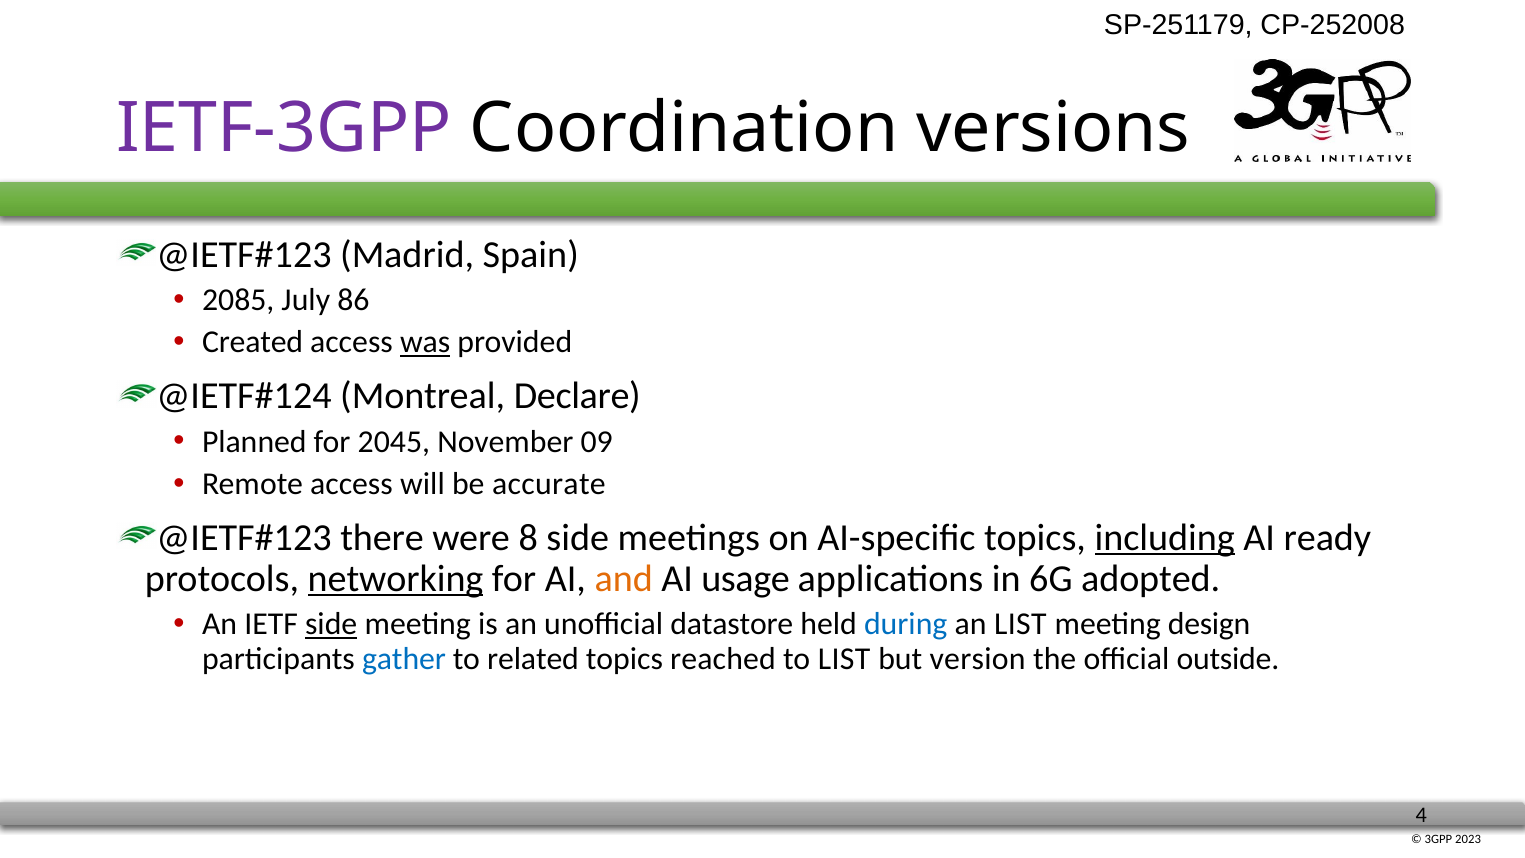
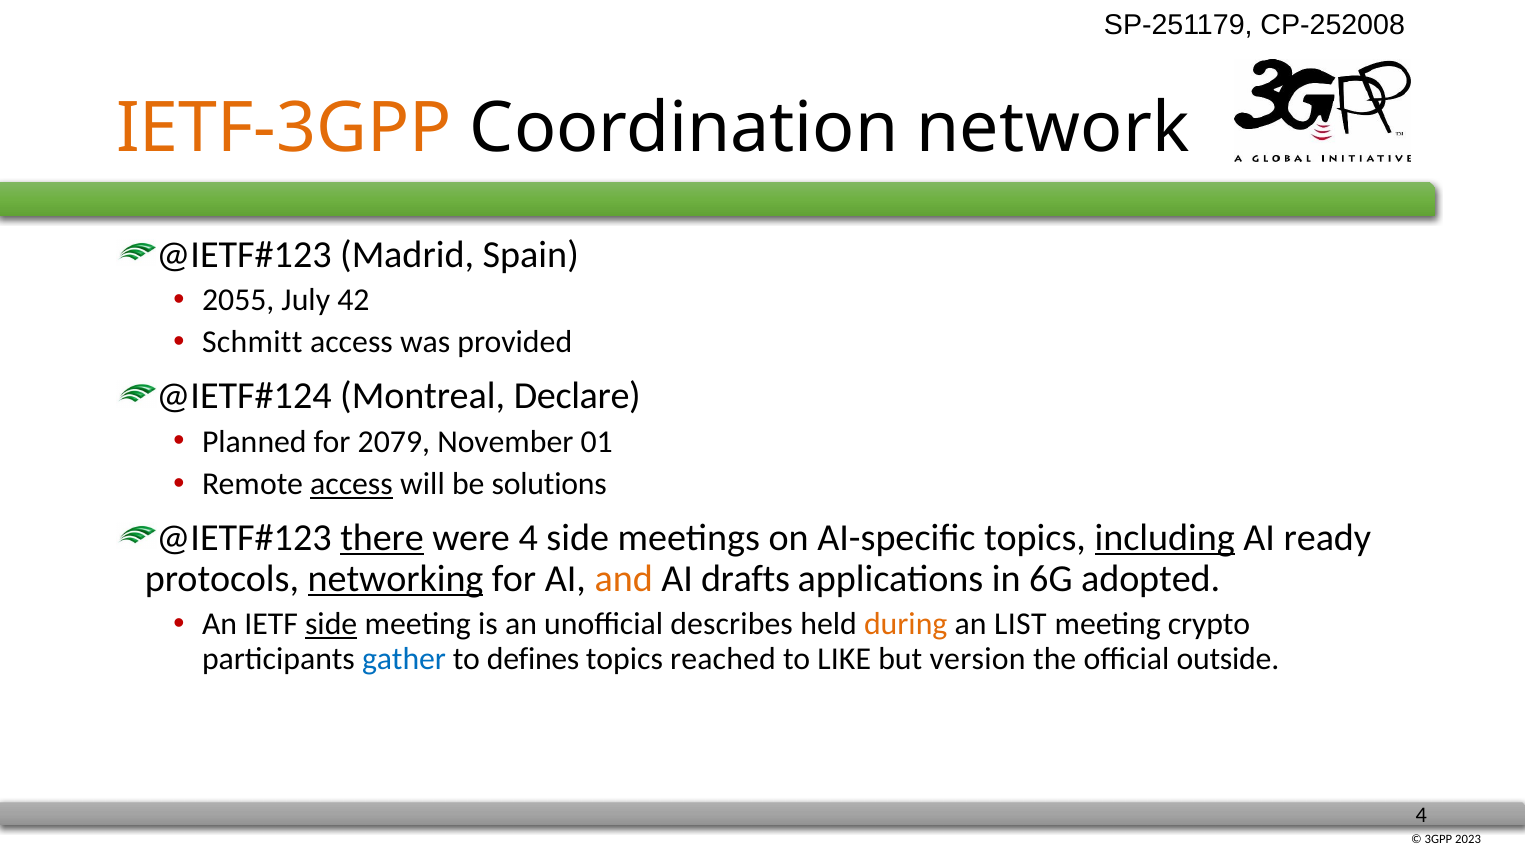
IETF-3GPP colour: purple -> orange
versions: versions -> network
2085: 2085 -> 2055
86: 86 -> 42
Created: Created -> Schmitt
was underline: present -> none
2045: 2045 -> 2079
09: 09 -> 01
access at (351, 484) underline: none -> present
accurate: accurate -> solutions
there underline: none -> present
were 8: 8 -> 4
usage: usage -> drafts
datastore: datastore -> describes
during colour: blue -> orange
design: design -> crypto
related: related -> defines
to LIST: LIST -> LIKE
